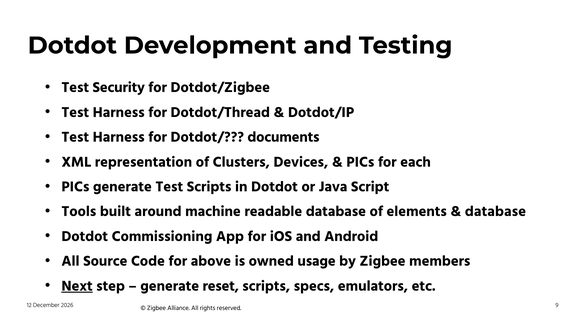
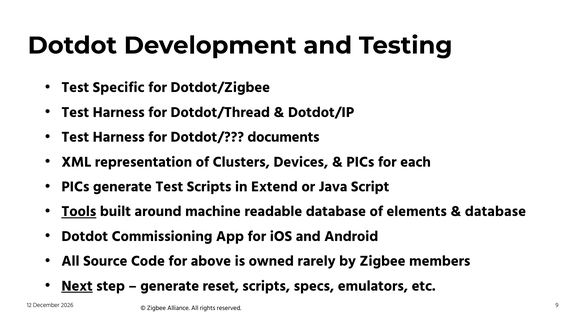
Security: Security -> Specific
in Dotdot: Dotdot -> Extend
Tools underline: none -> present
usage: usage -> rarely
